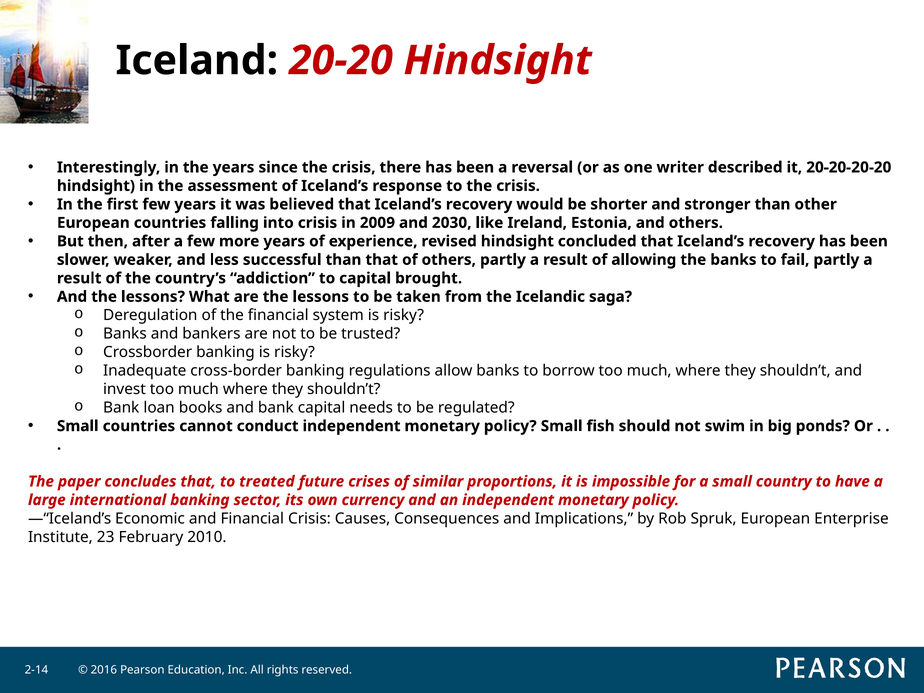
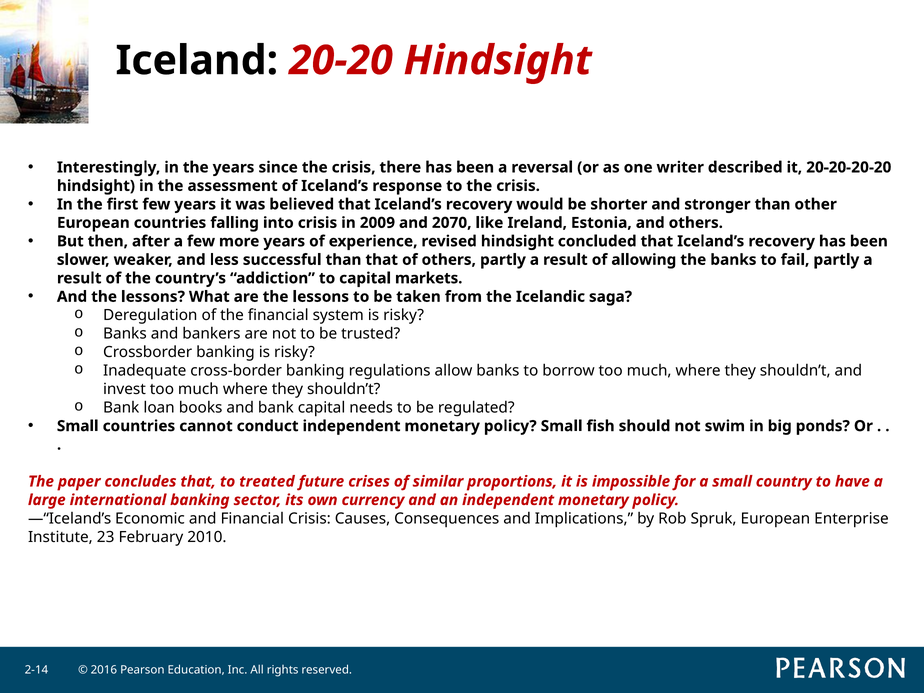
2030: 2030 -> 2070
brought: brought -> markets
